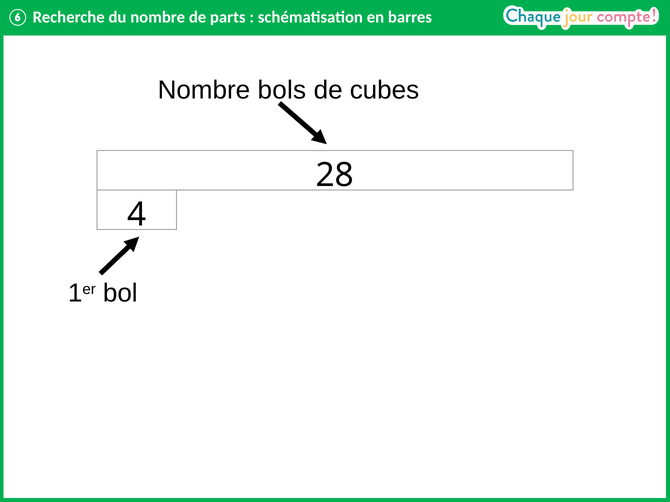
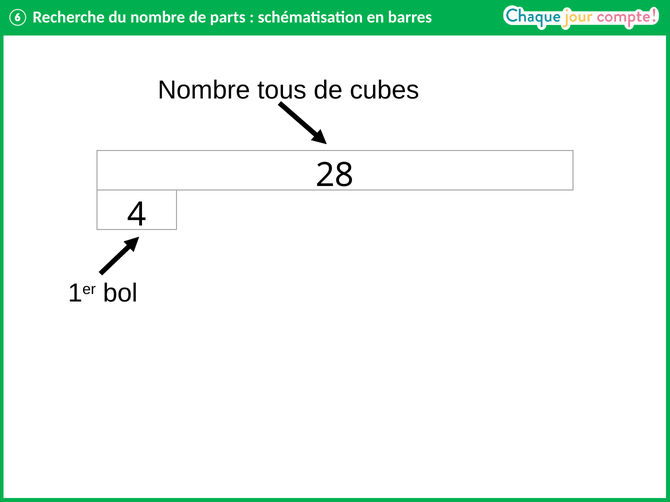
bols: bols -> tous
